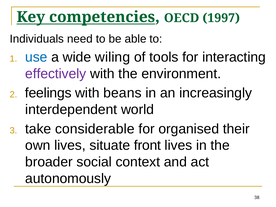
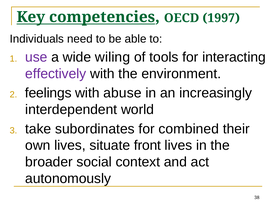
use colour: blue -> purple
beans: beans -> abuse
considerable: considerable -> subordinates
organised: organised -> combined
